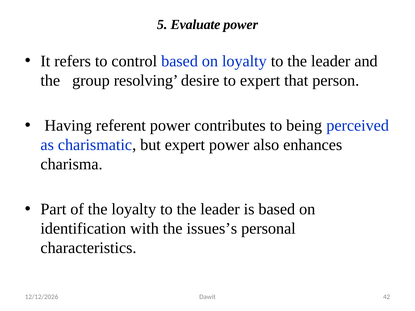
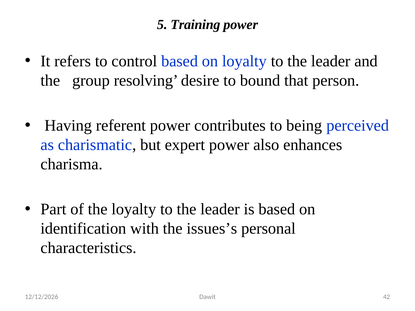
Evaluate: Evaluate -> Training
to expert: expert -> bound
